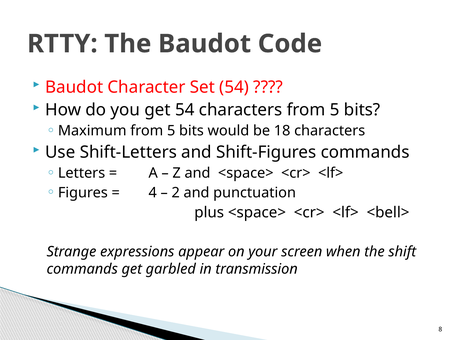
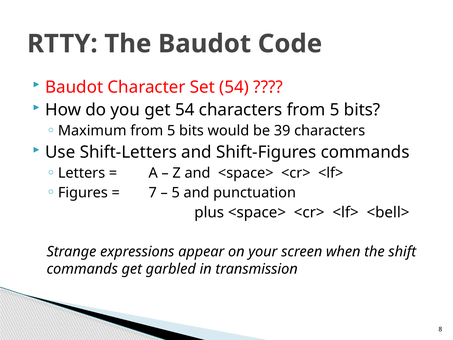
18: 18 -> 39
4: 4 -> 7
2 at (176, 192): 2 -> 5
